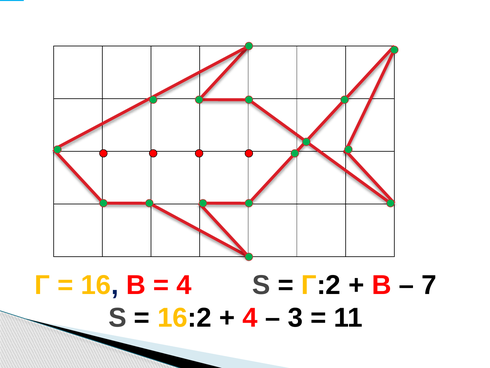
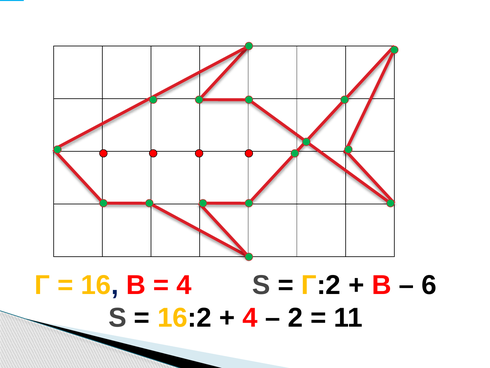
7: 7 -> 6
3: 3 -> 2
